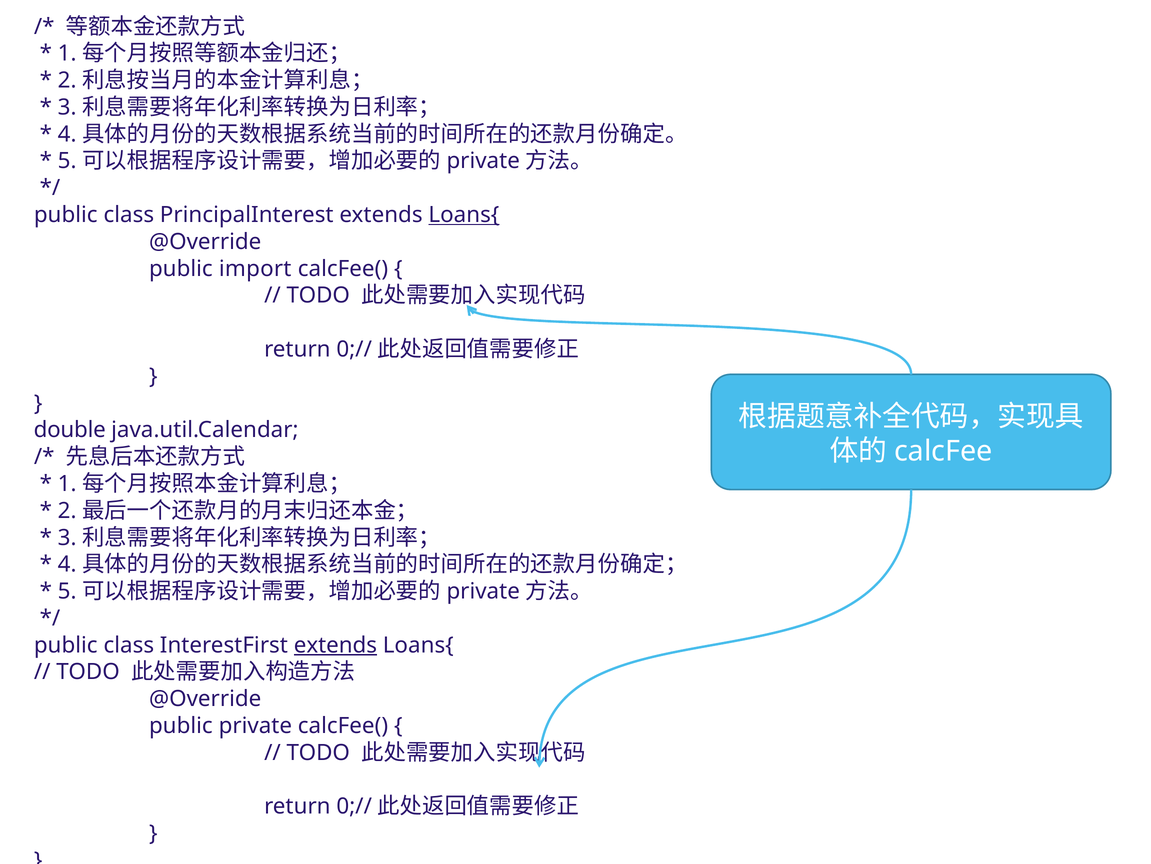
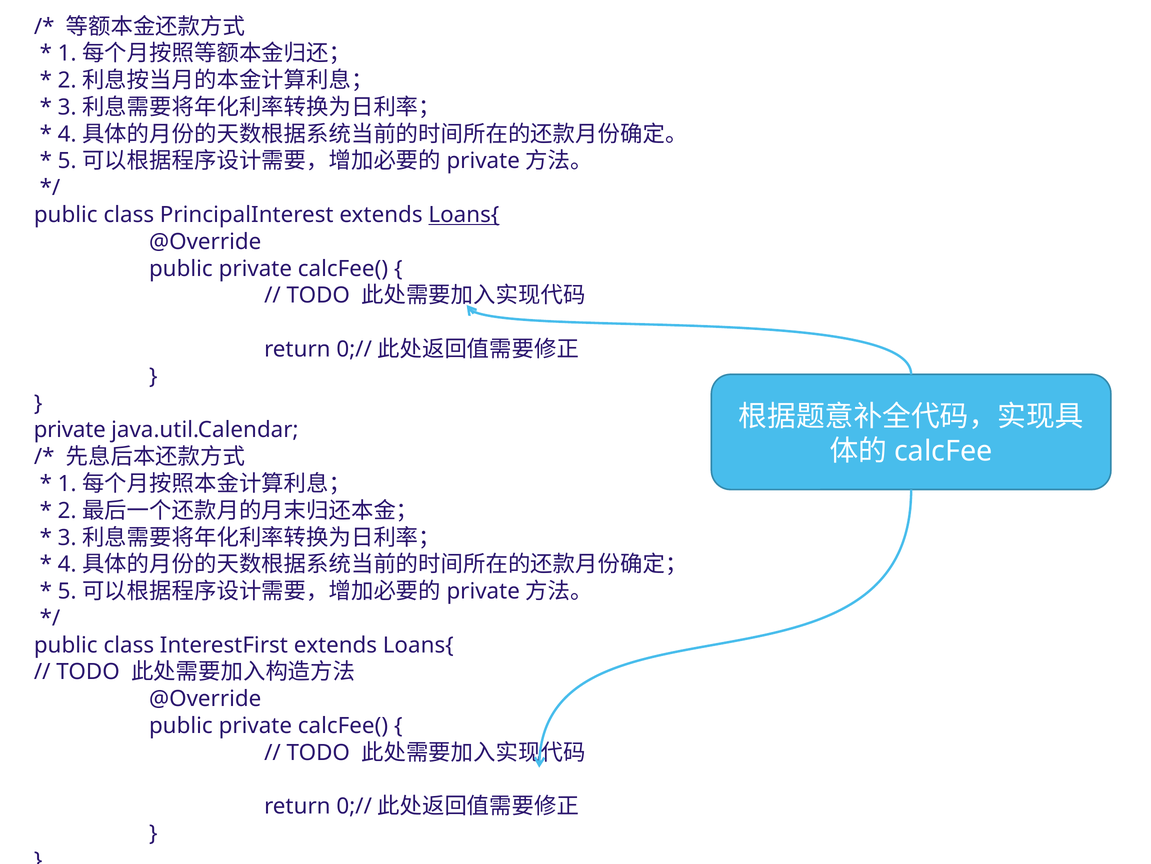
import at (255, 268): import -> private
double at (70, 430): double -> private
extends at (335, 645) underline: present -> none
